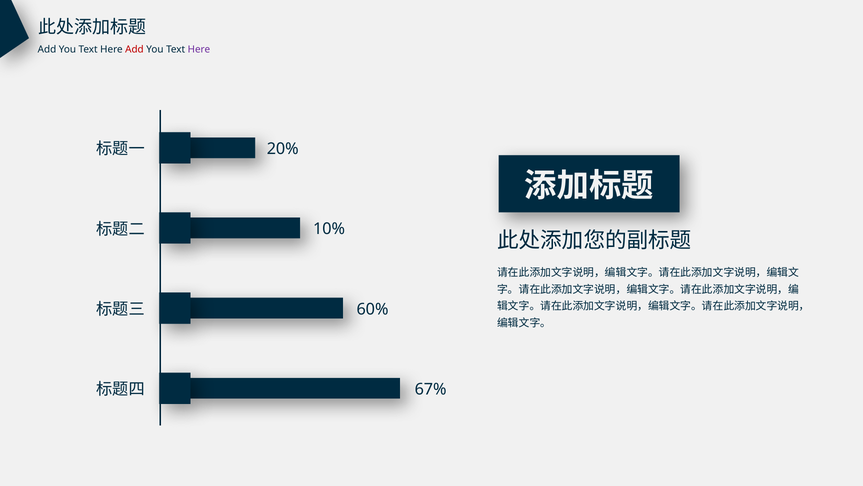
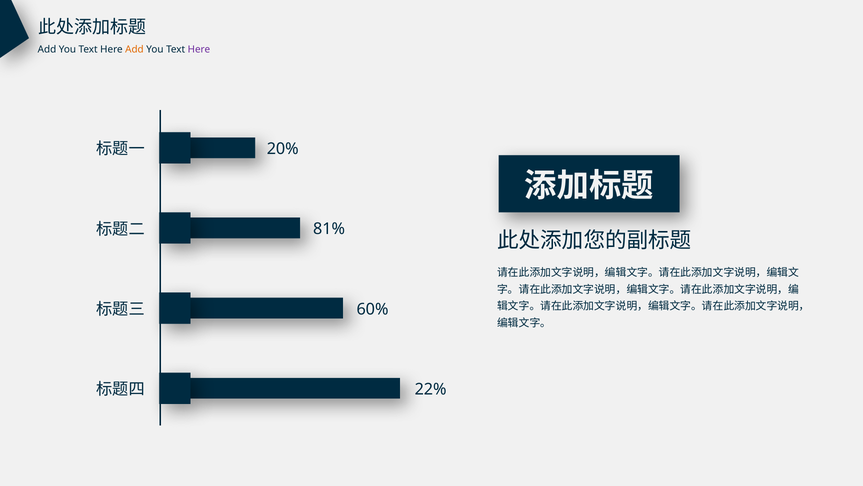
Add at (134, 49) colour: red -> orange
10%: 10% -> 81%
67%: 67% -> 22%
